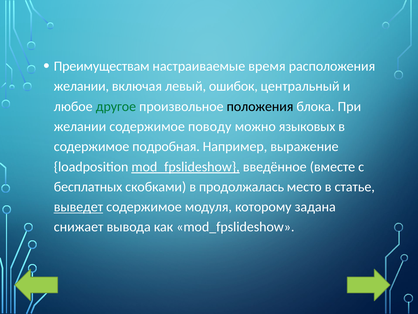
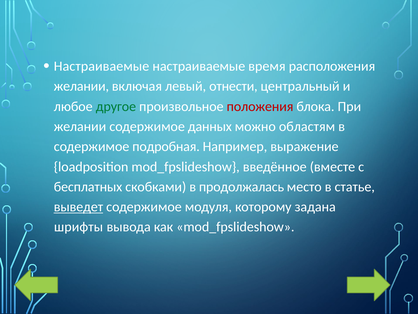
Преимуществам at (102, 66): Преимуществам -> Настраиваемые
ошибок: ошибок -> отнести
положения colour: black -> red
поводу: поводу -> данных
языковых: языковых -> областям
mod_fpslideshow at (186, 166) underline: present -> none
снижает: снижает -> шрифты
